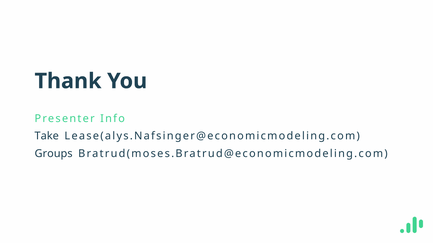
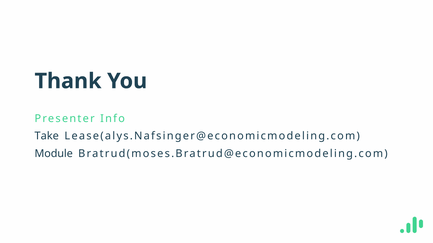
Groups: Groups -> Module
